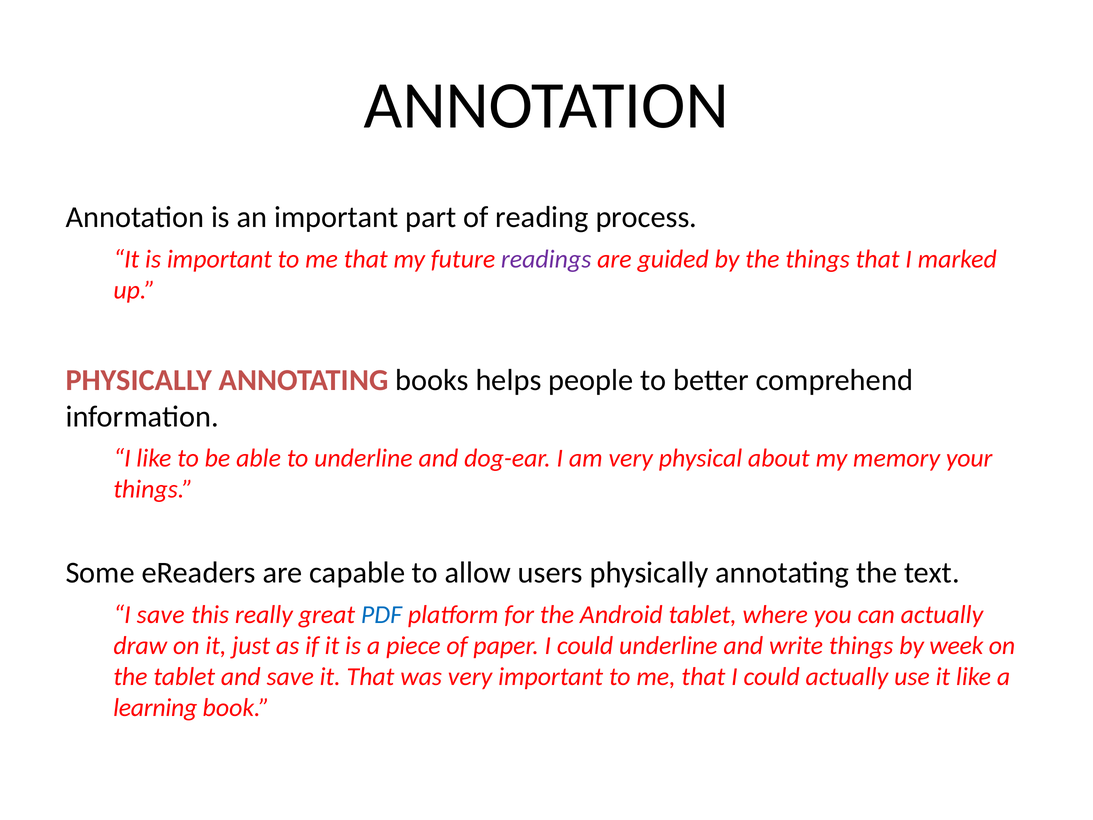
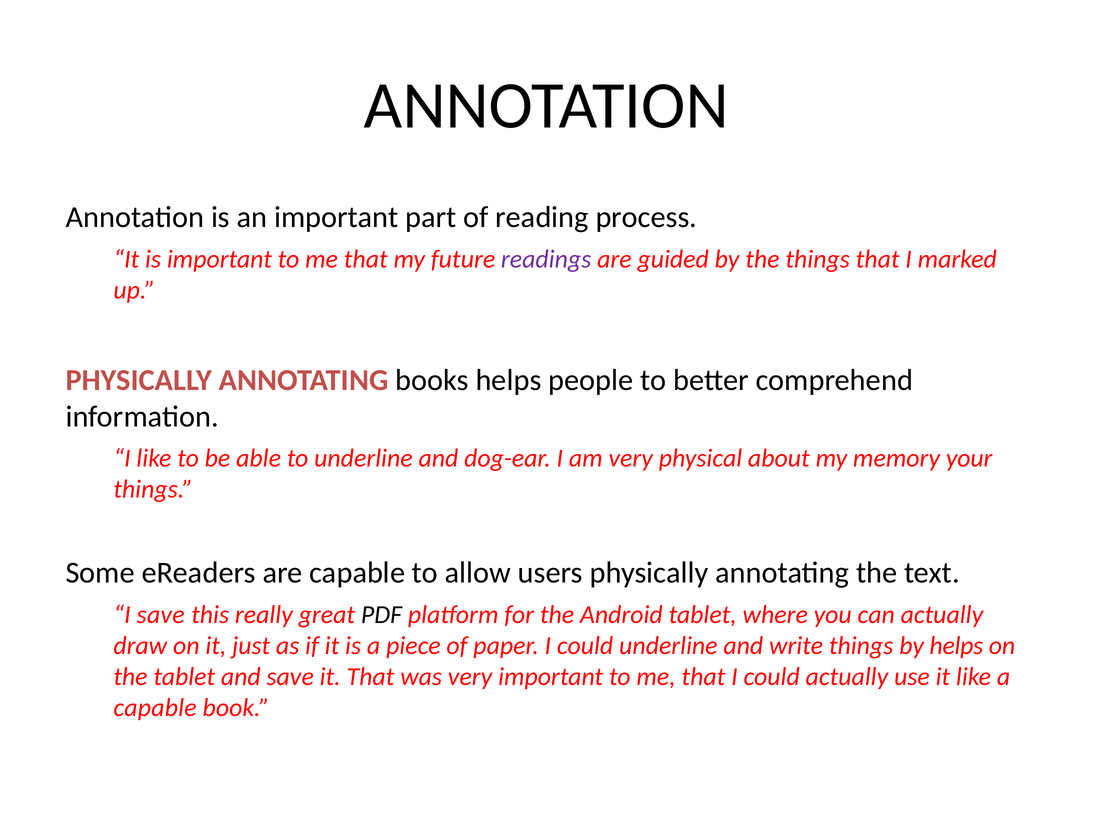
PDF colour: blue -> black
by week: week -> helps
learning at (155, 707): learning -> capable
